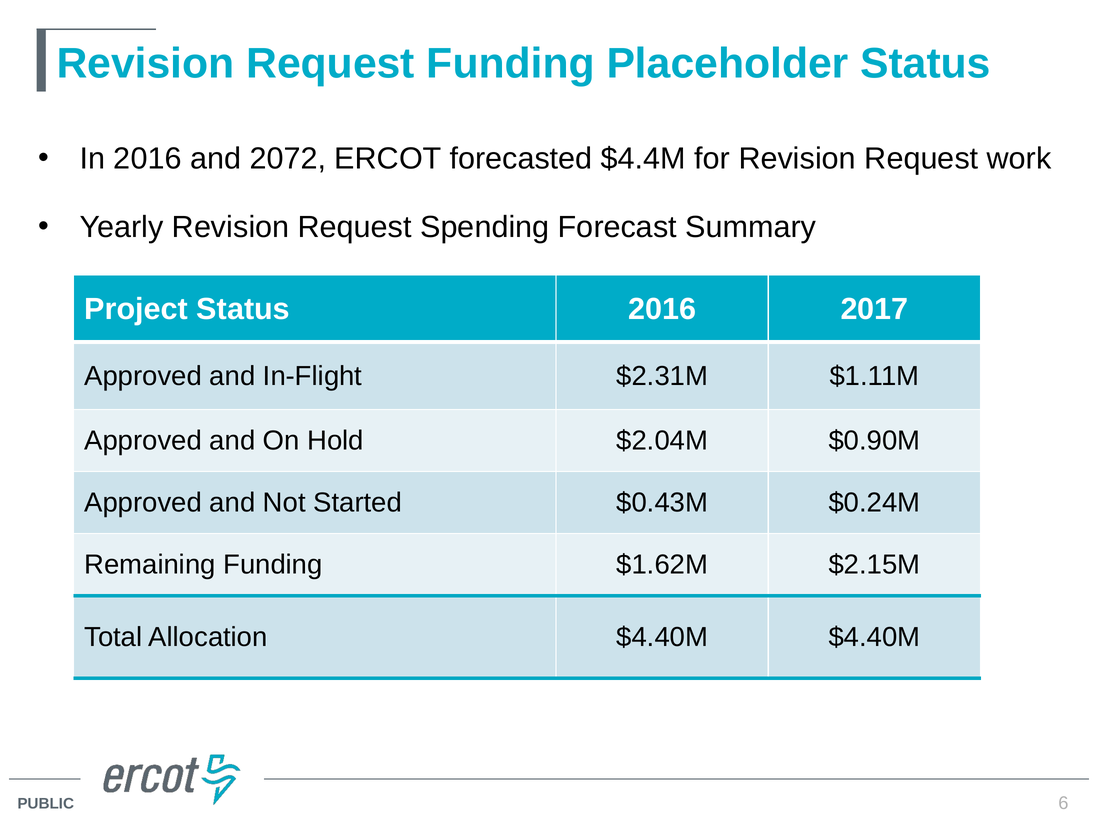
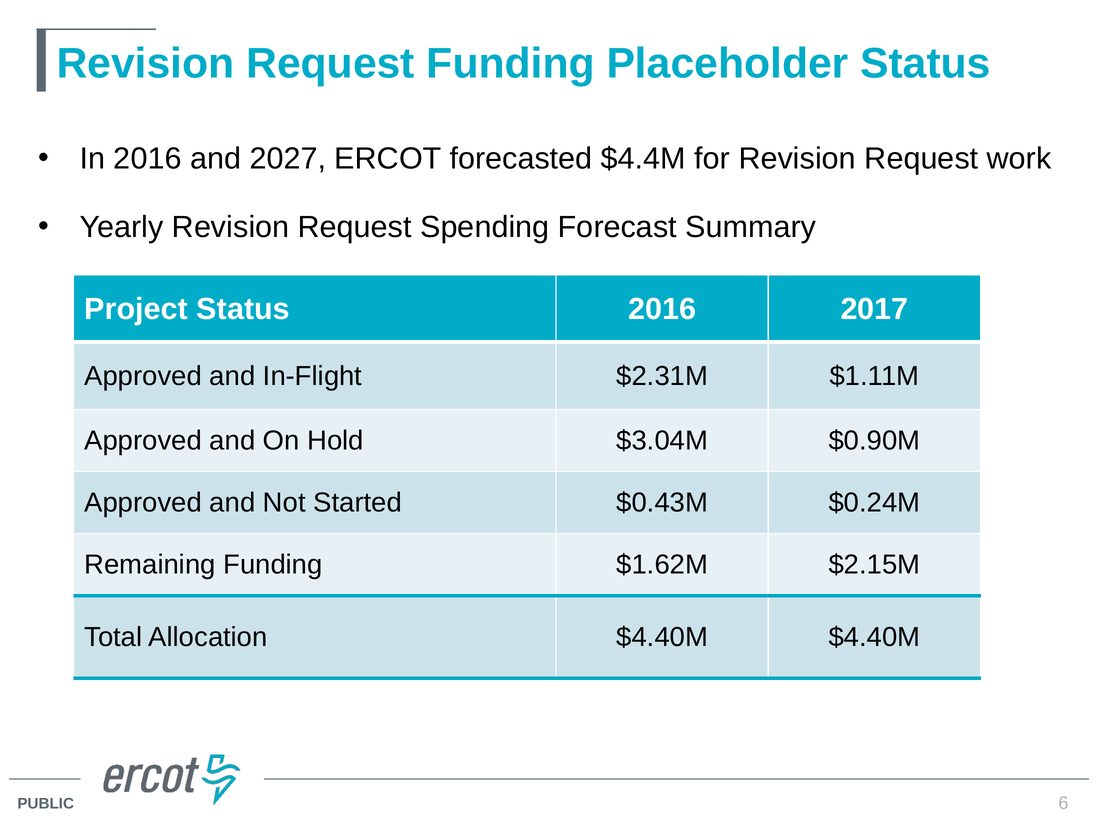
2072: 2072 -> 2027
$2.04M: $2.04M -> $3.04M
